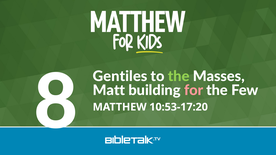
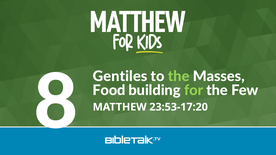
Matt: Matt -> Food
for colour: pink -> light green
10:53-17:20: 10:53-17:20 -> 23:53-17:20
